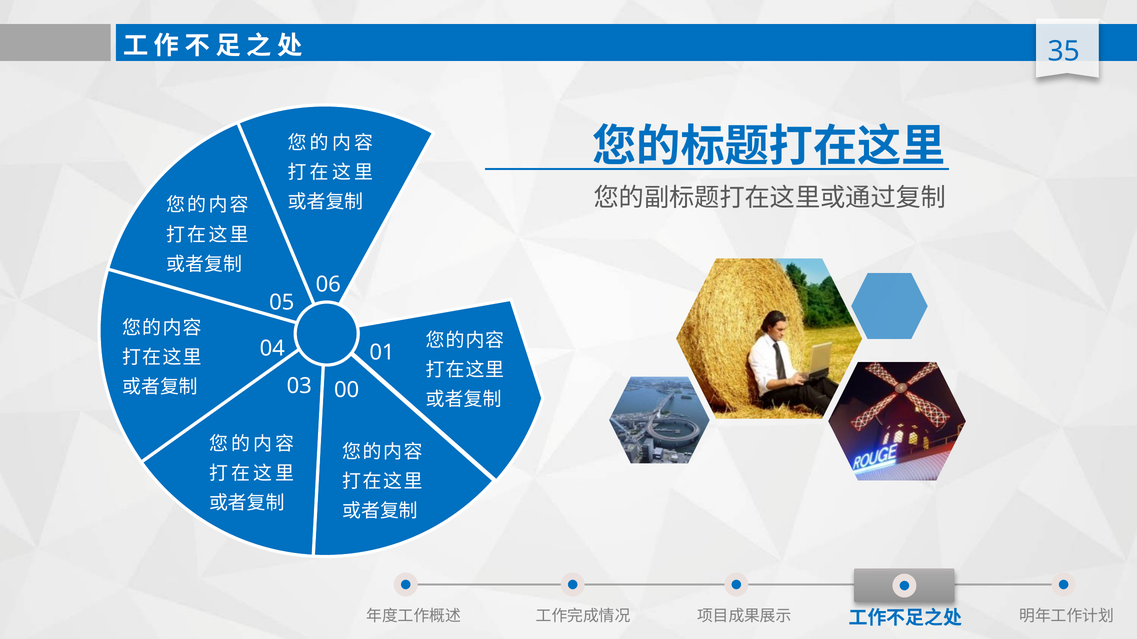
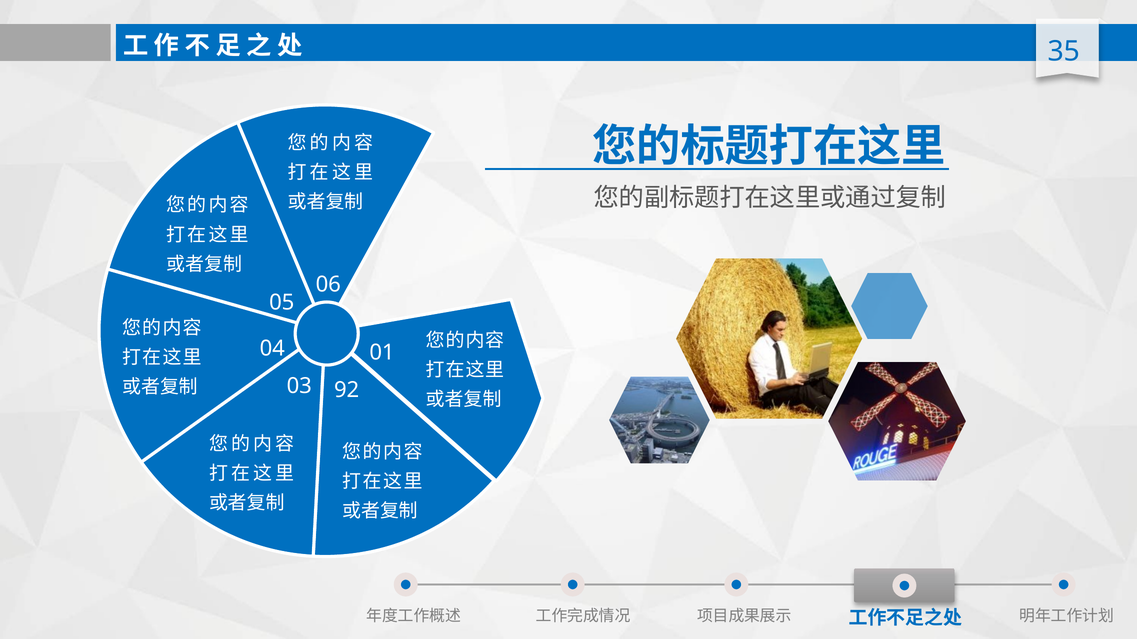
00: 00 -> 92
